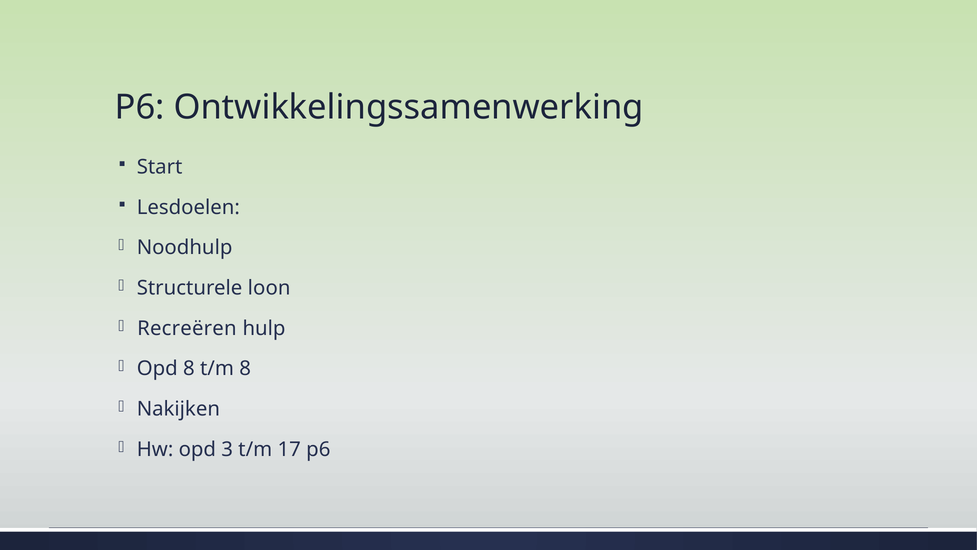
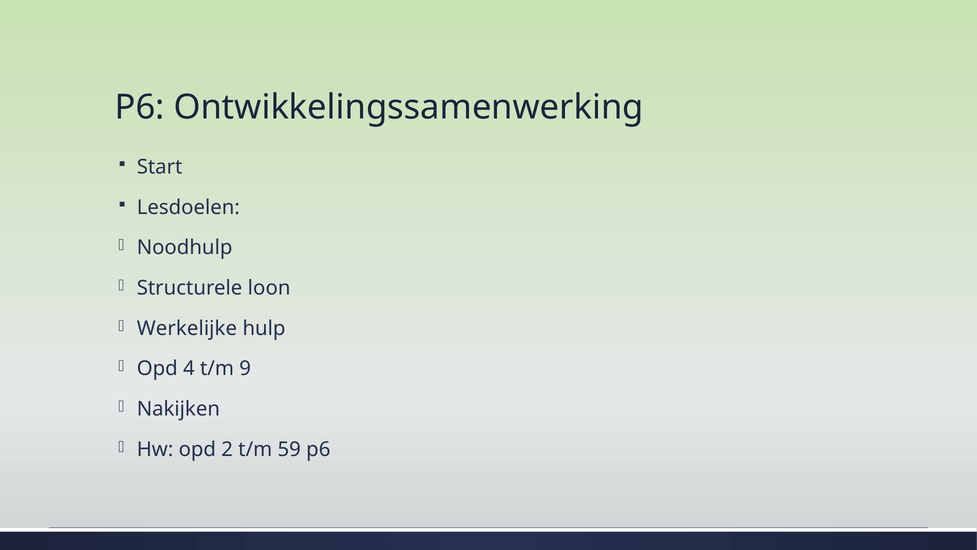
Recreëren: Recreëren -> Werkelijke
Opd 8: 8 -> 4
t/m 8: 8 -> 9
3: 3 -> 2
17: 17 -> 59
